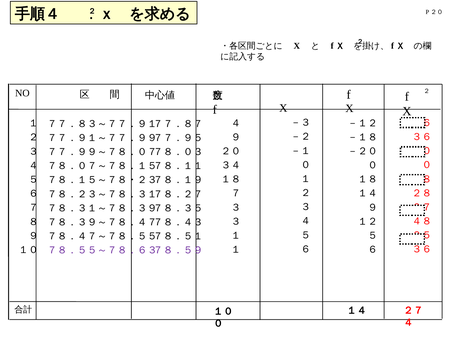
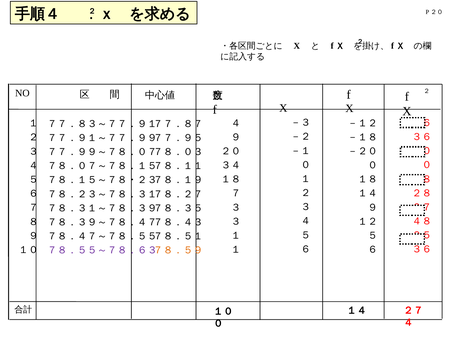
７８．５９ colour: purple -> orange
